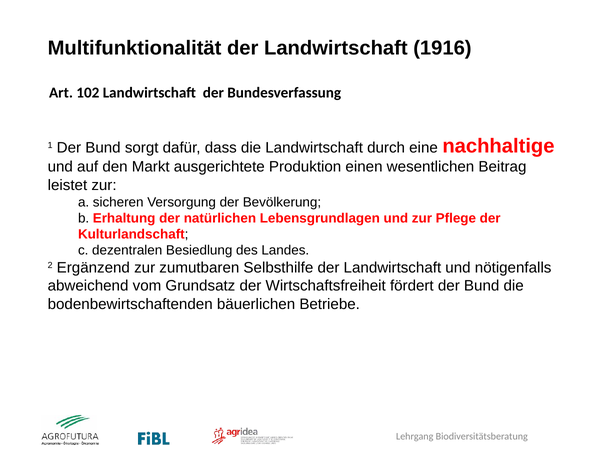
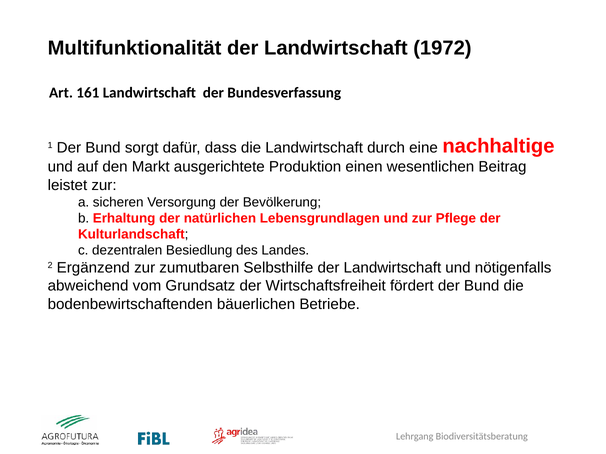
1916: 1916 -> 1972
102: 102 -> 161
